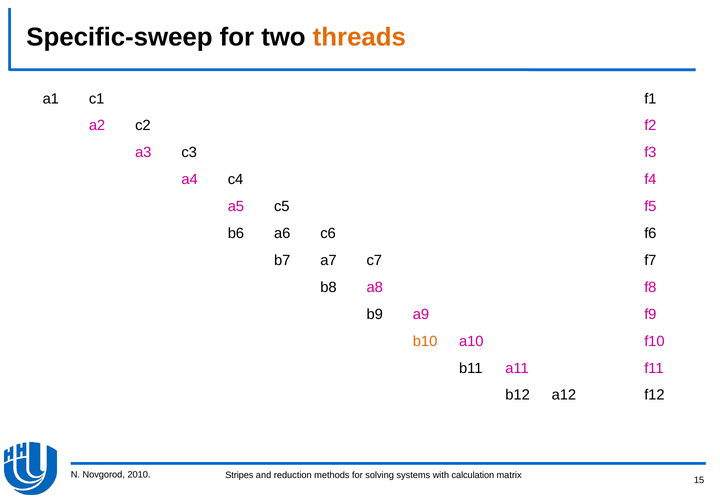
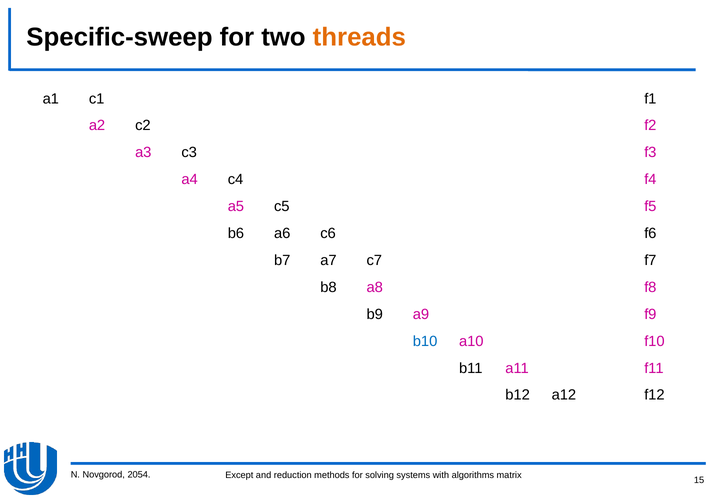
b10 colour: orange -> blue
2010: 2010 -> 2054
Stripes: Stripes -> Except
calculation: calculation -> algorithms
